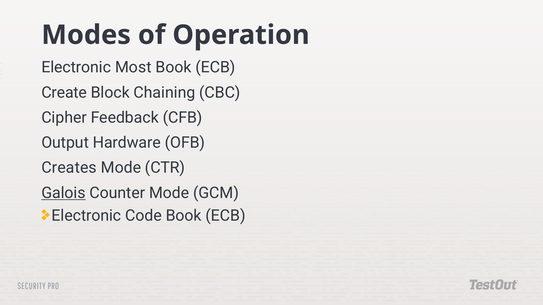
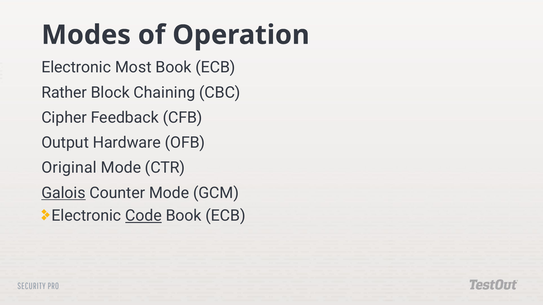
Create: Create -> Rather
Creates: Creates -> Original
Code underline: none -> present
